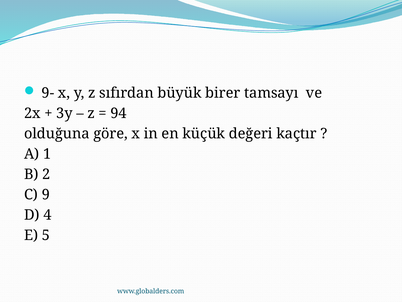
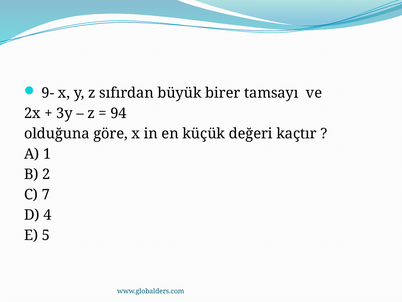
9: 9 -> 7
